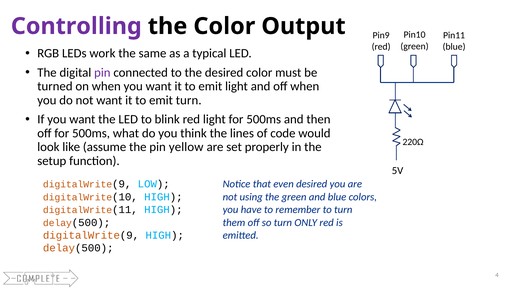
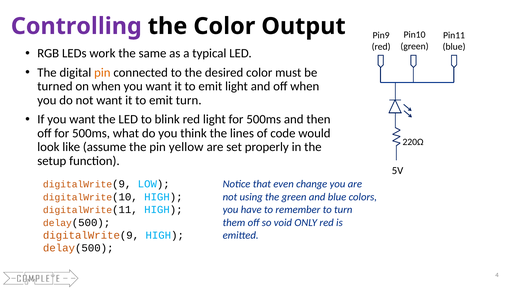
pin at (102, 73) colour: purple -> orange
even desired: desired -> change
so turn: turn -> void
